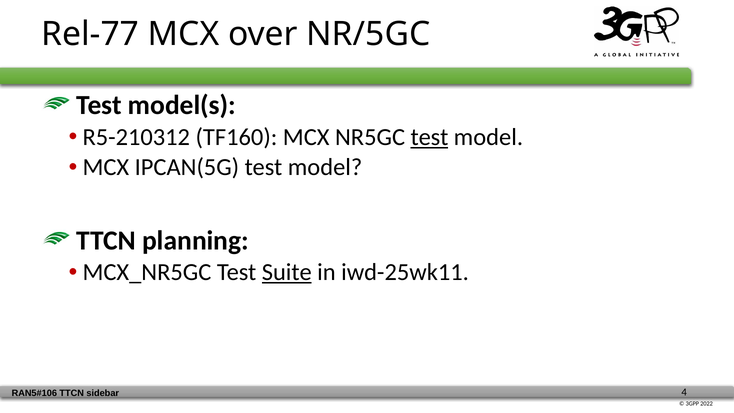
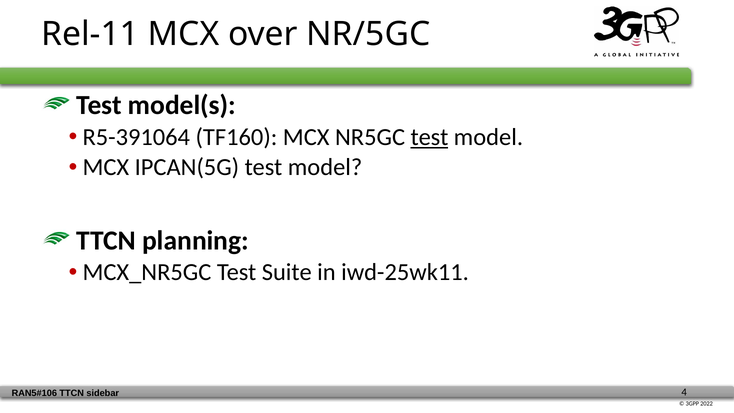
Rel-77: Rel-77 -> Rel-11
R5-210312: R5-210312 -> R5-391064
Suite underline: present -> none
